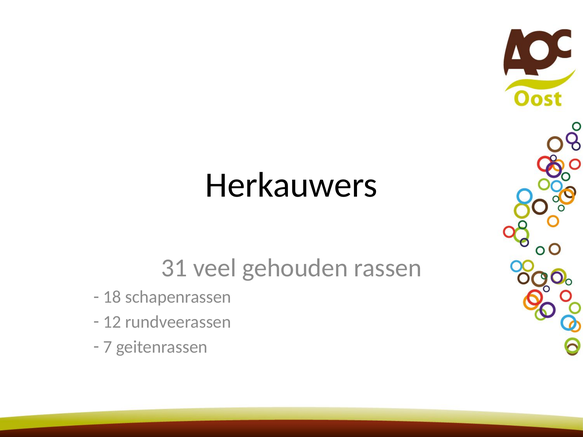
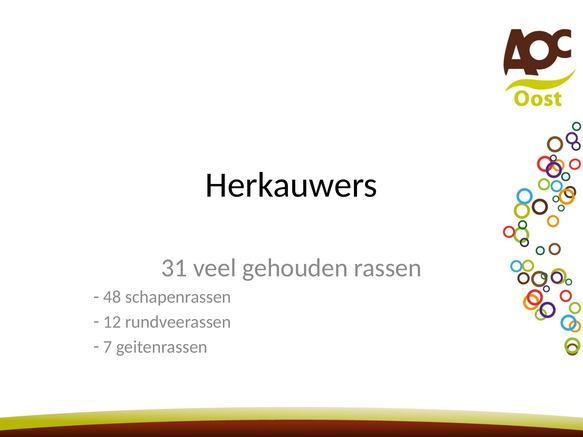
18: 18 -> 48
